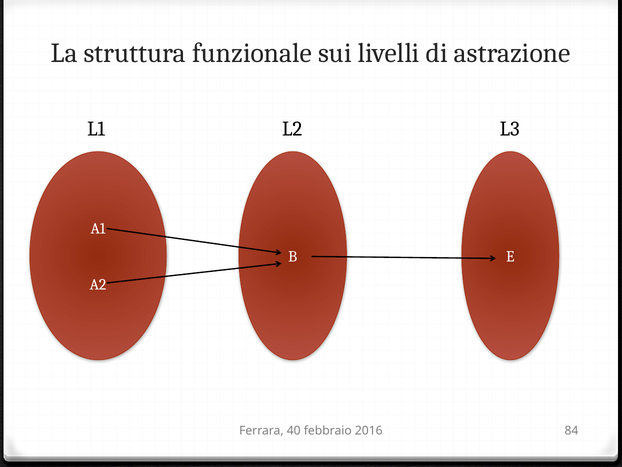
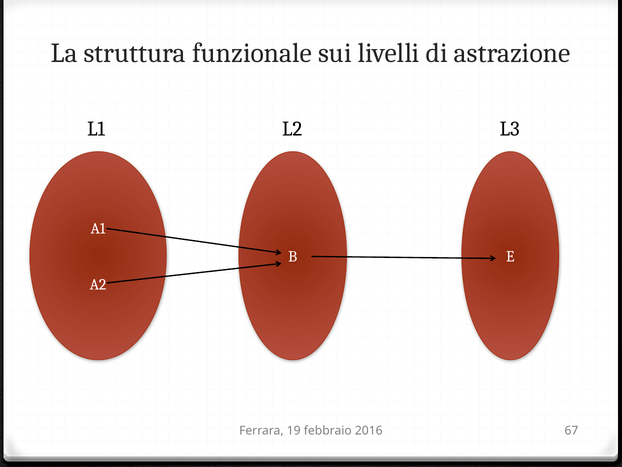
40: 40 -> 19
84: 84 -> 67
